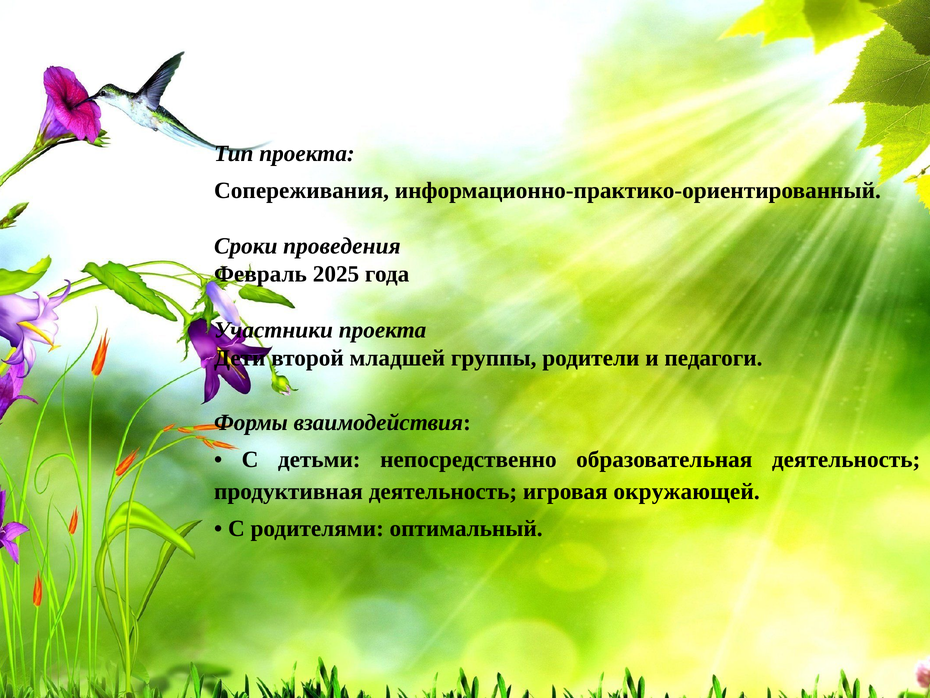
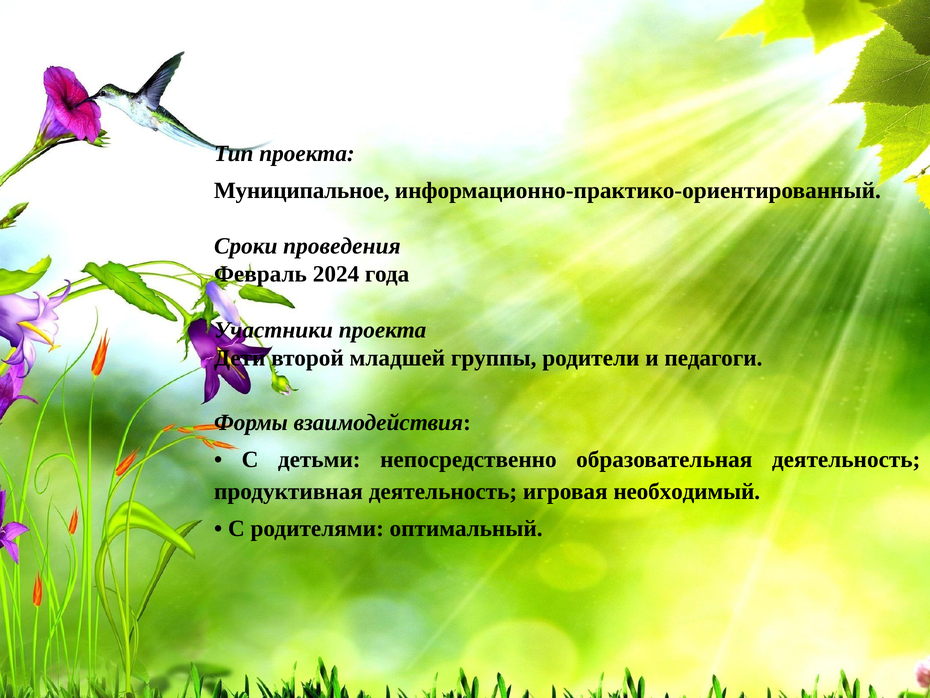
Сопереживания: Сопереживания -> Муниципальное
2025: 2025 -> 2024
окружающей: окружающей -> необходимый
